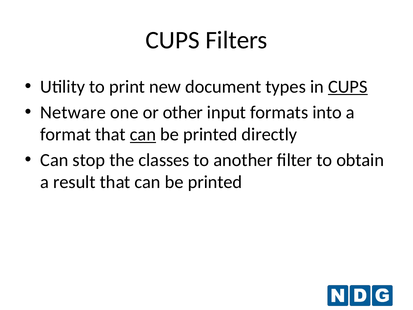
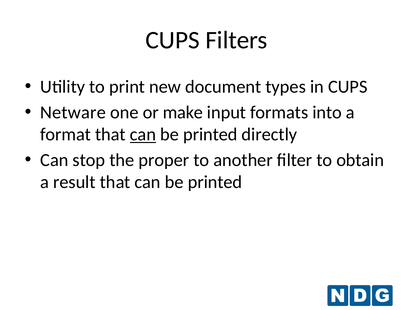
CUPS at (348, 87) underline: present -> none
other: other -> make
classes: classes -> proper
